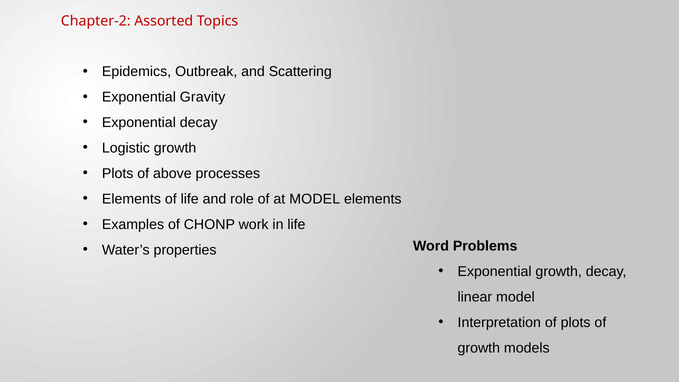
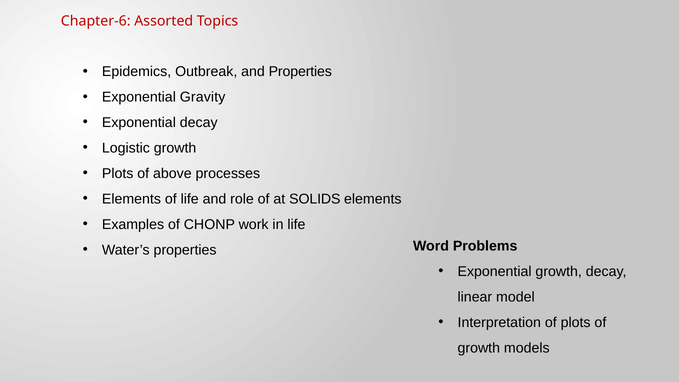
Chapter-2: Chapter-2 -> Chapter-6
and Scattering: Scattering -> Properties
at MODEL: MODEL -> SOLIDS
